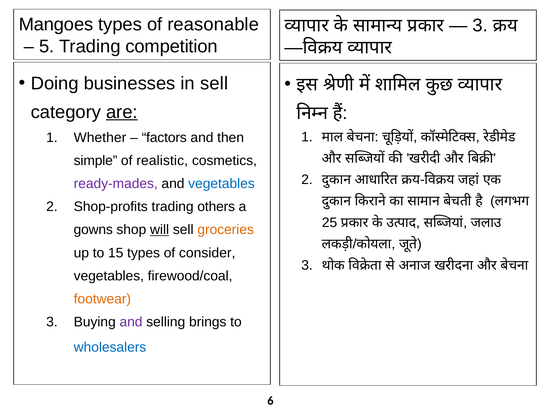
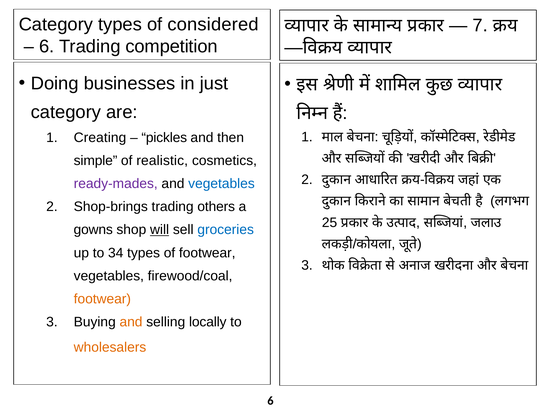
Mangoes at (56, 25): Mangoes -> Category
reasonable: reasonable -> considered
3 at (480, 26): 3 -> 7
5 at (47, 47): 5 -> 6
in sell: sell -> just
are underline: present -> none
Whether: Whether -> Creating
factors: factors -> pickles
Shop-profits: Shop-profits -> Shop-brings
groceries colour: orange -> blue
15: 15 -> 34
of consider: consider -> footwear
and at (131, 322) colour: purple -> orange
brings: brings -> locally
wholesalers colour: blue -> orange
